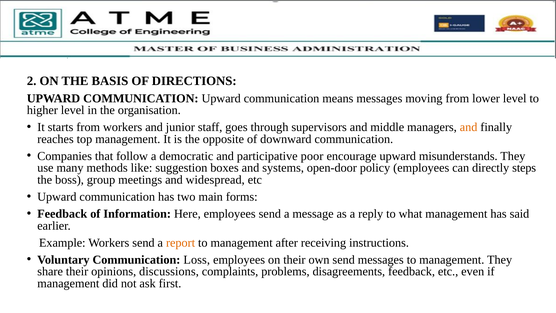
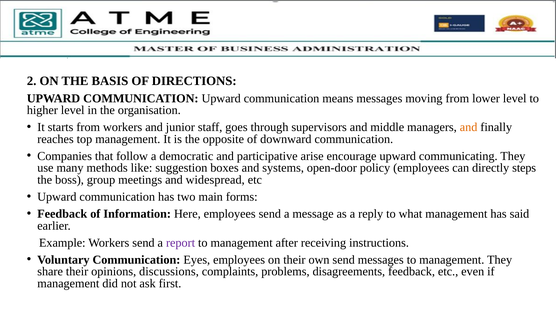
poor: poor -> arise
misunderstands: misunderstands -> communicating
report colour: orange -> purple
Loss: Loss -> Eyes
